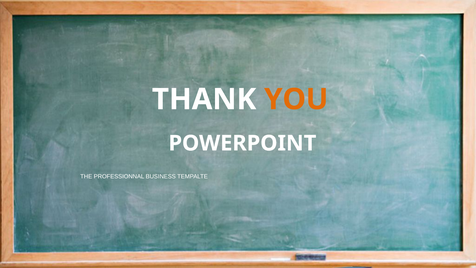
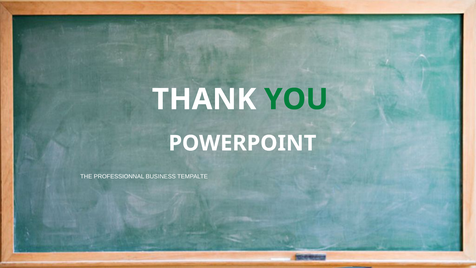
YOU colour: orange -> green
